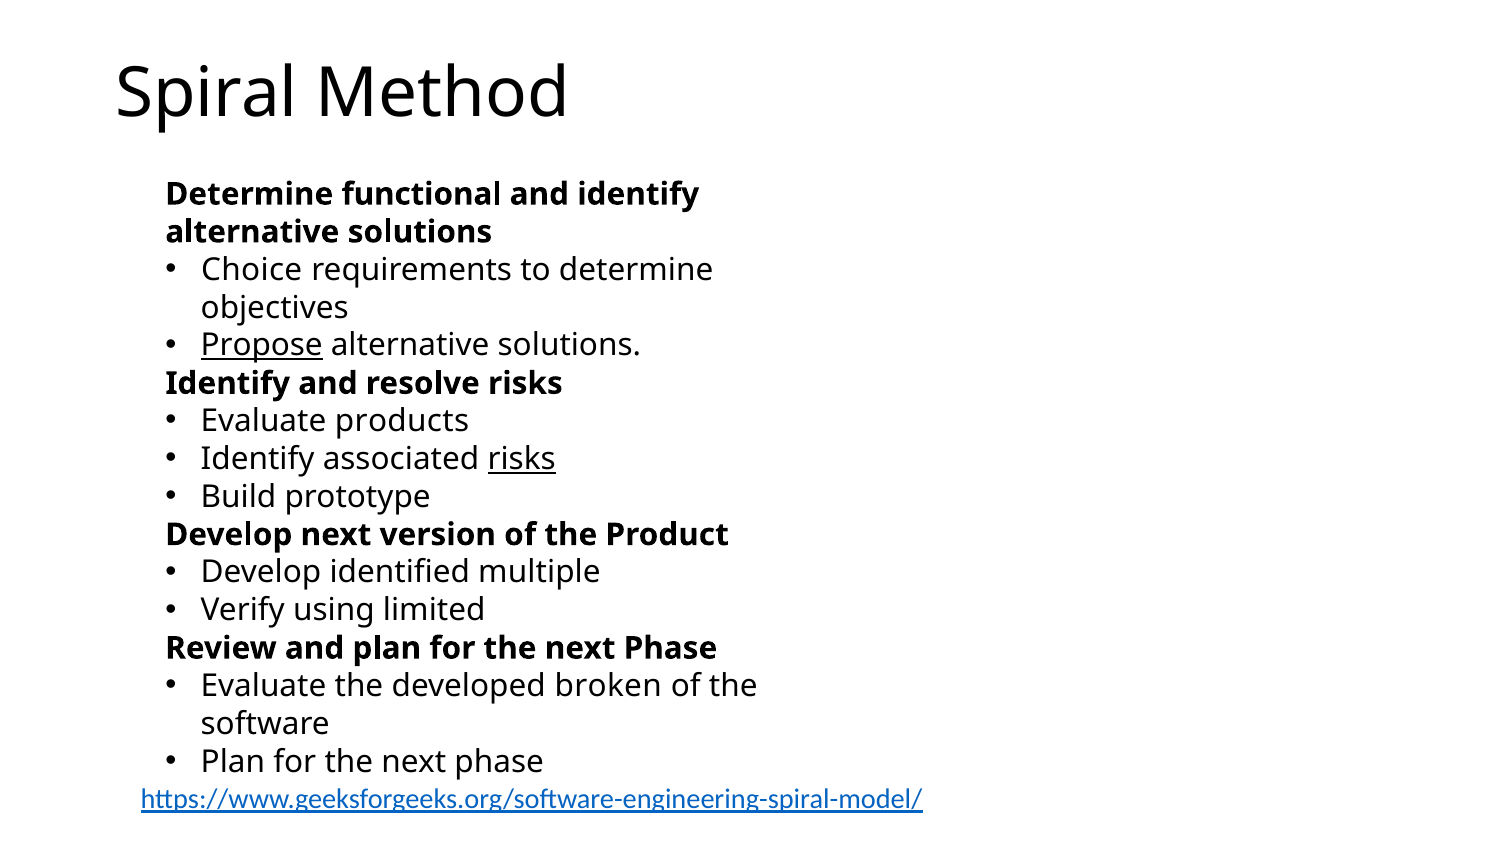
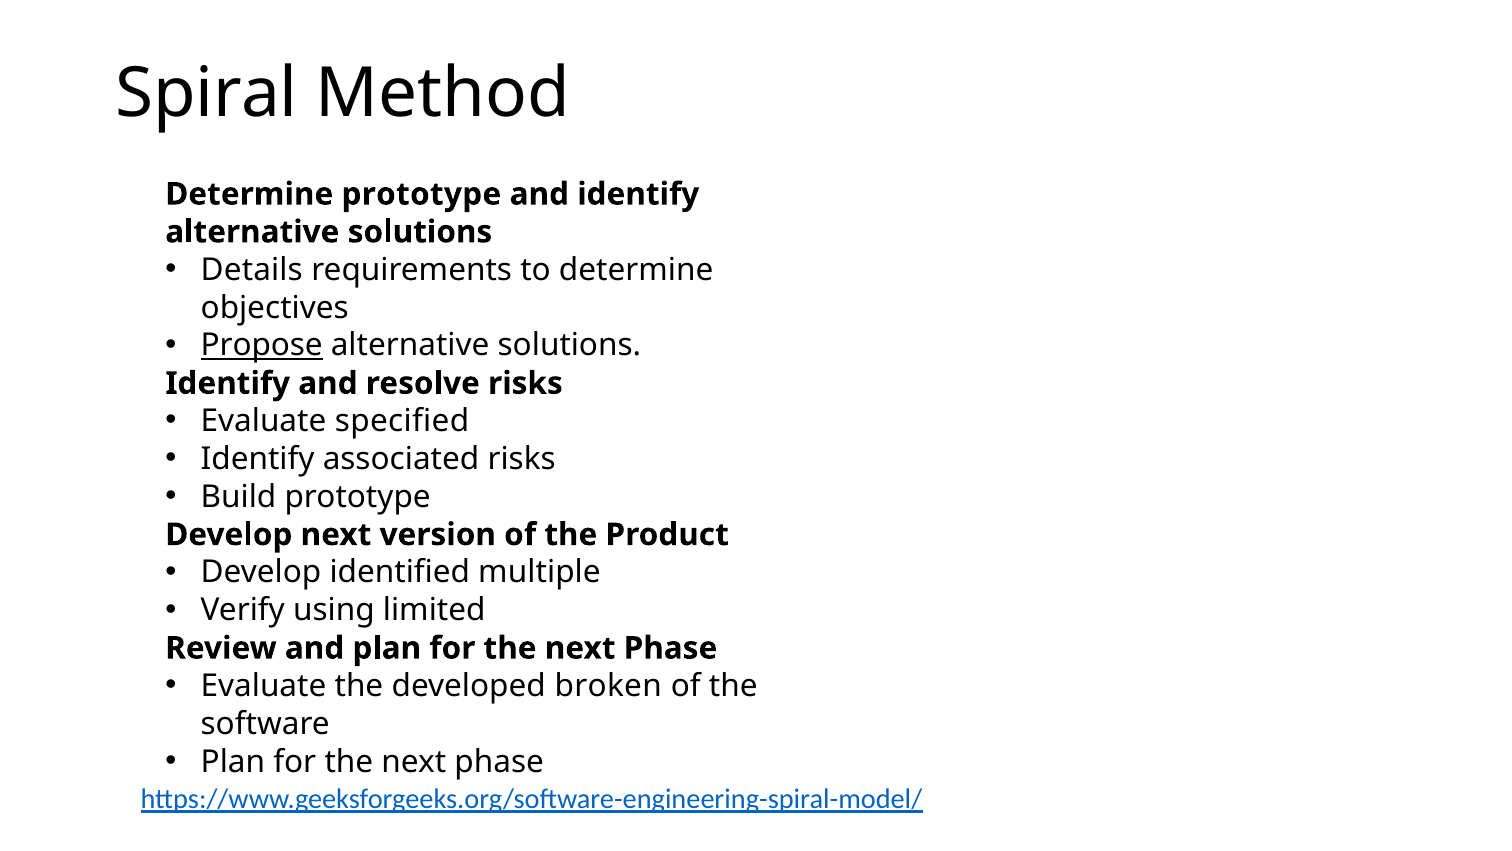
Determine functional: functional -> prototype
Choice: Choice -> Details
products: products -> specified
risks at (522, 459) underline: present -> none
